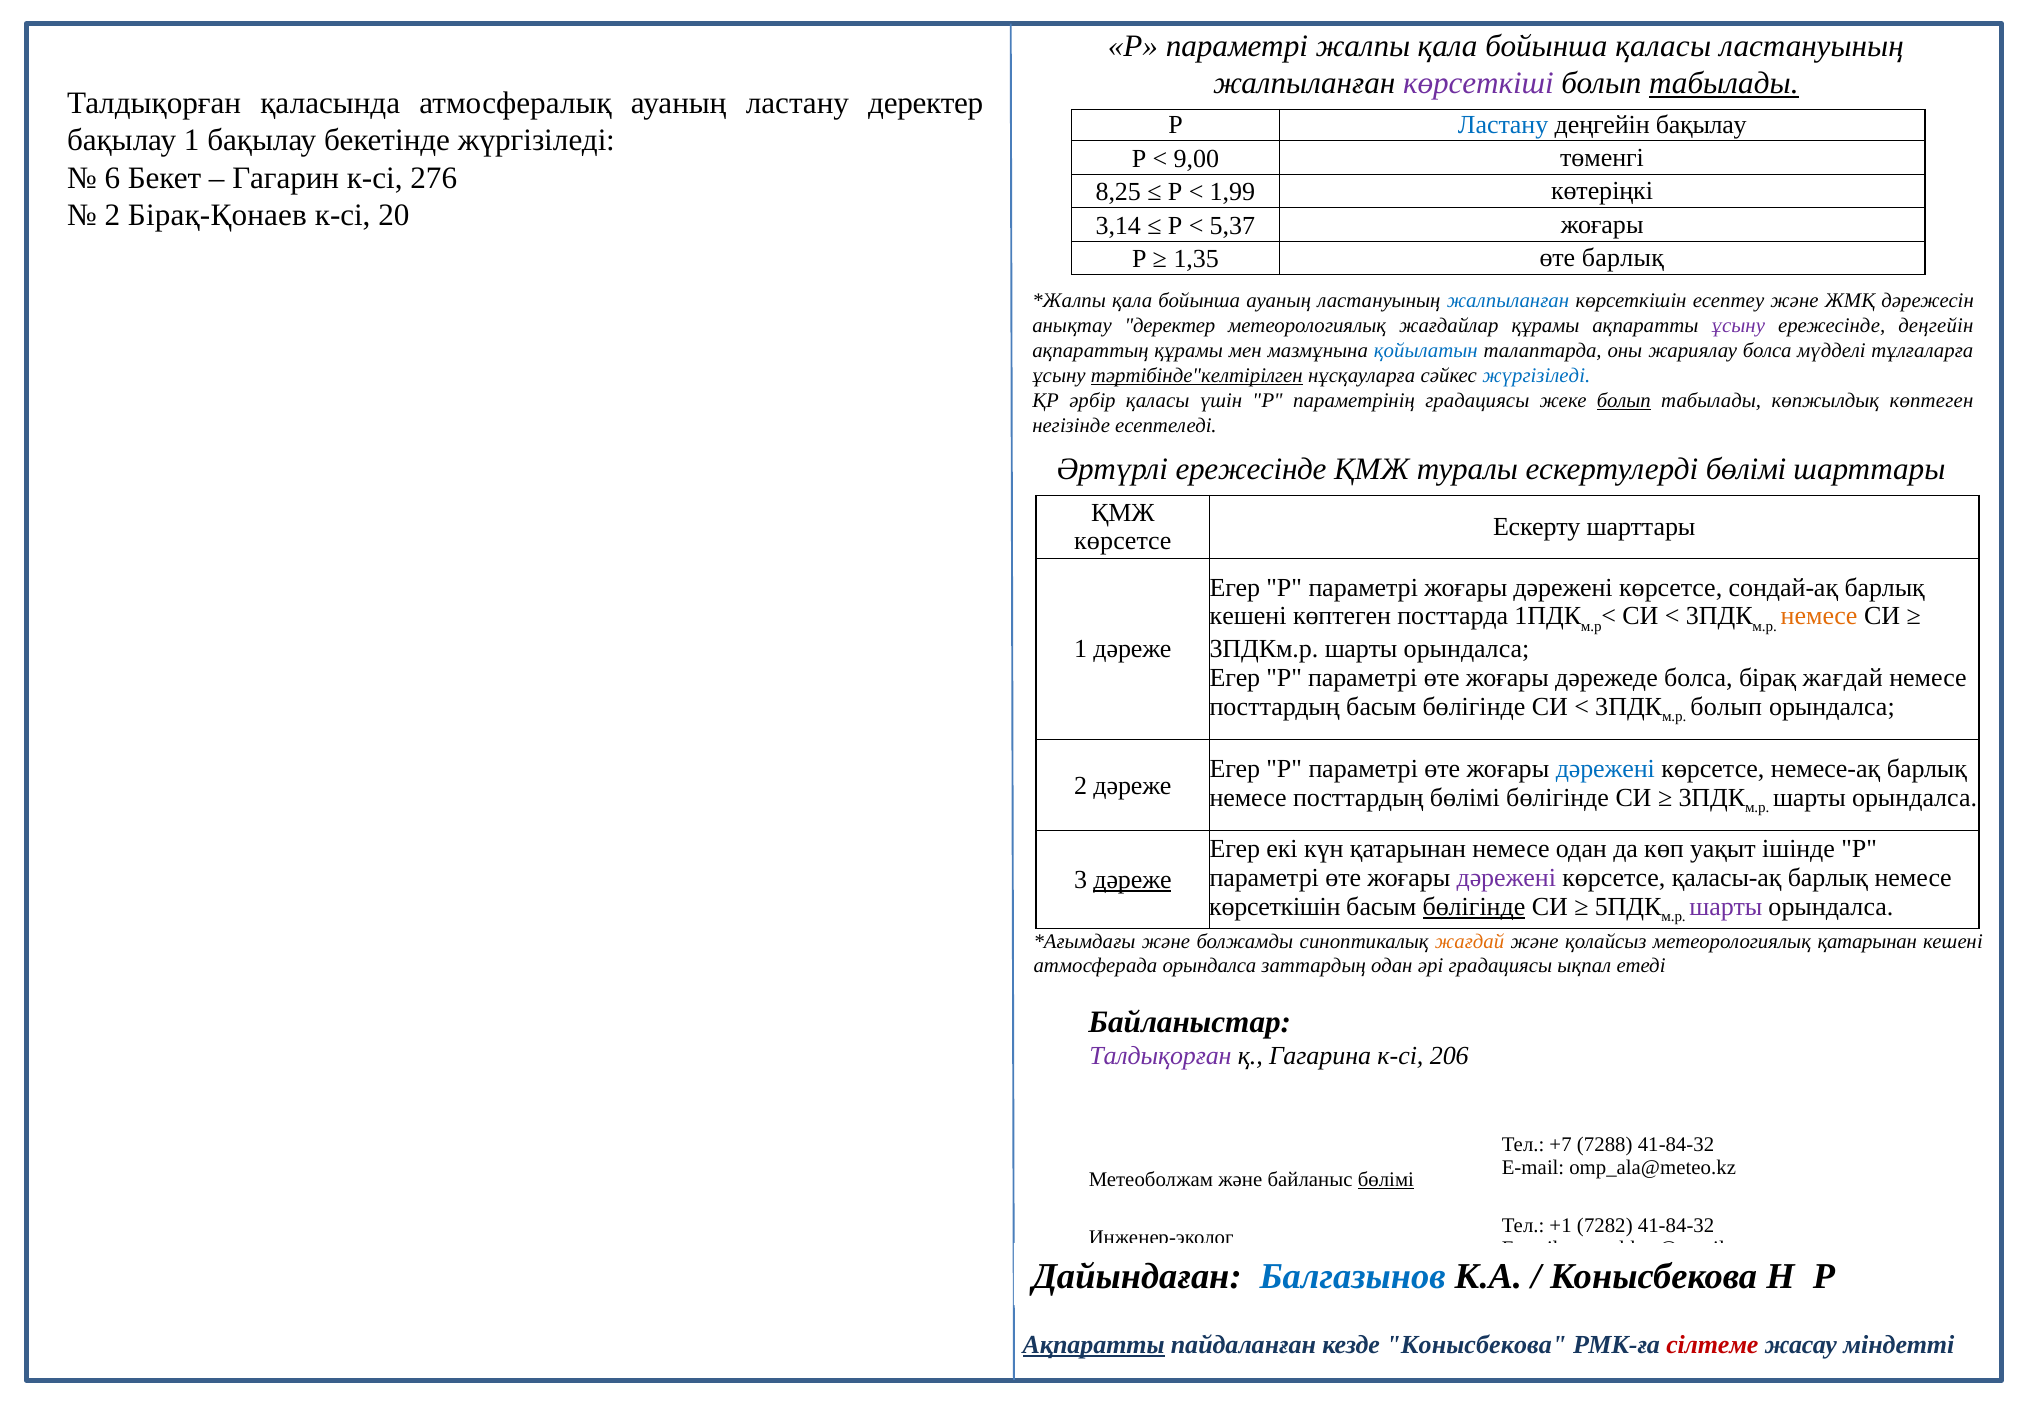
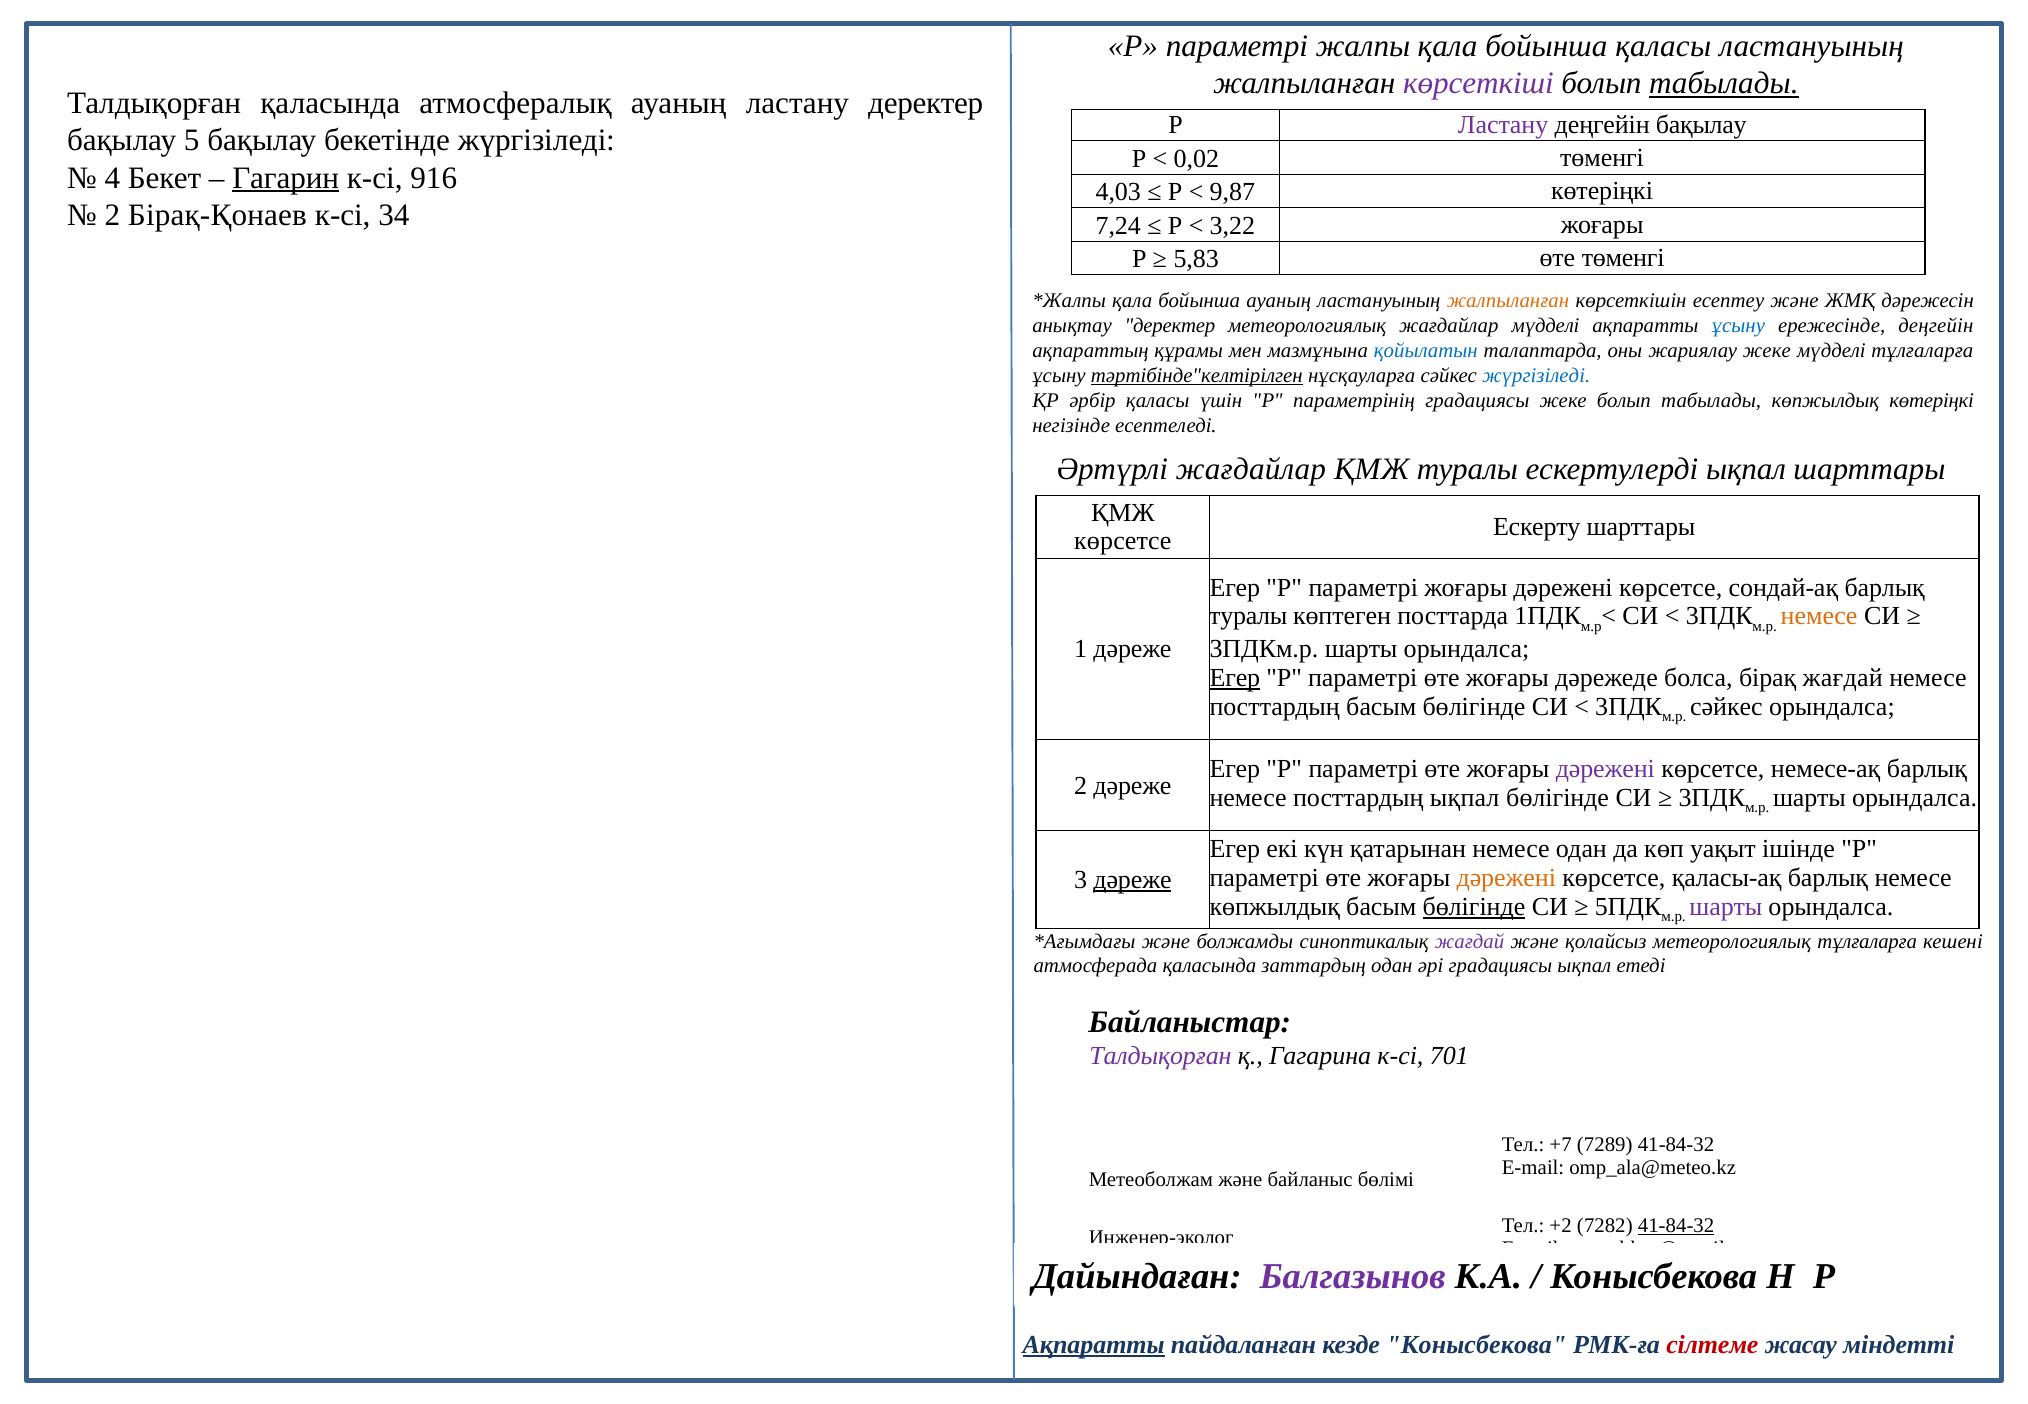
Ластану at (1503, 125) colour: blue -> purple
бақылау 1: 1 -> 5
9,00: 9,00 -> 0,02
6: 6 -> 4
Гагарин underline: none -> present
276: 276 -> 916
8,25: 8,25 -> 4,03
1,99: 1,99 -> 9,87
20: 20 -> 34
3,14: 3,14 -> 7,24
5,37: 5,37 -> 3,22
1,35: 1,35 -> 5,83
өте барлық: барлық -> төменгі
жалпыланған at (1508, 301) colour: blue -> orange
жағдайлар құрамы: құрамы -> мүдделі
ұсыну at (1738, 326) colour: purple -> blue
жариялау болса: болса -> жеке
болып at (1624, 401) underline: present -> none
көпжылдық көптеген: көптеген -> көтеріңкі
Әртүрлі ережесінде: ережесінде -> жағдайлар
ескертулерді бөлімі: бөлімі -> ықпал
кешені at (1248, 616): кешені -> туралы
Егер at (1235, 678) underline: none -> present
болып at (1726, 706): болып -> сәйкес
дәрежені at (1605, 769) colour: blue -> purple
посттардың бөлімі: бөлімі -> ықпал
дәрежені at (1506, 878) colour: purple -> orange
көрсеткішін at (1275, 907): көрсеткішін -> көпжылдық
жағдай at (1470, 941) colour: orange -> purple
метеорологиялық қатарынан: қатарынан -> тұлғаларға
атмосферада орындалса: орындалса -> қаласында
206: 206 -> 701
7288: 7288 -> 7289
бөлімі at (1386, 1179) underline: present -> none
+1: +1 -> +2
41-84-32 at (1676, 1226) underline: none -> present
Балгазынов colour: blue -> purple
